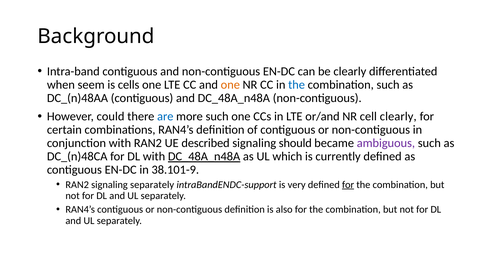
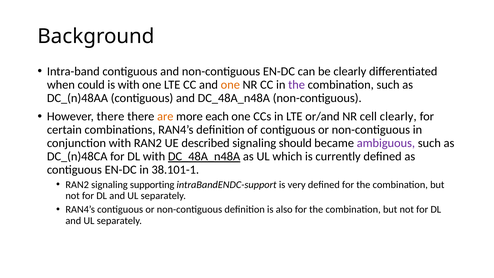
seem: seem -> could
is cells: cells -> with
the at (297, 85) colour: blue -> purple
However could: could -> there
are colour: blue -> orange
more such: such -> each
38.101-9: 38.101-9 -> 38.101-1
signaling separately: separately -> supporting
for at (348, 185) underline: present -> none
